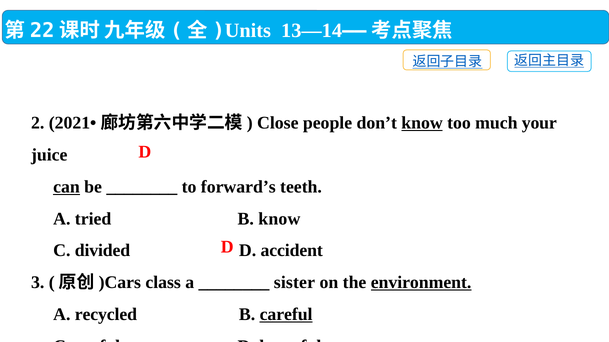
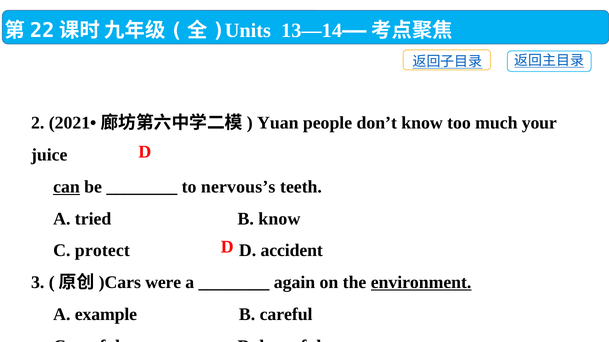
Close: Close -> Yuan
know at (422, 123) underline: present -> none
forward’s: forward’s -> nervous’s
divided: divided -> protect
class: class -> were
sister: sister -> again
recycled: recycled -> example
careful underline: present -> none
